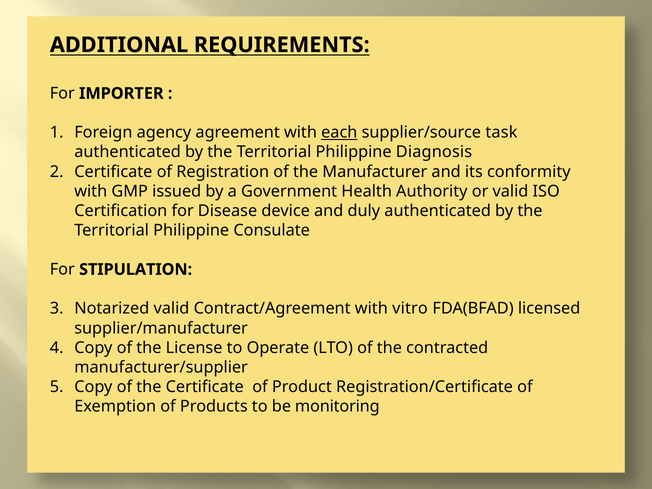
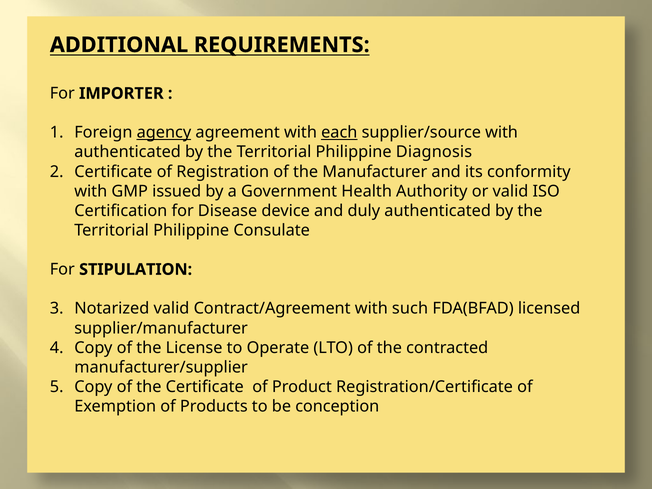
agency underline: none -> present
supplier/source task: task -> with
vitro: vitro -> such
monitoring: monitoring -> conception
